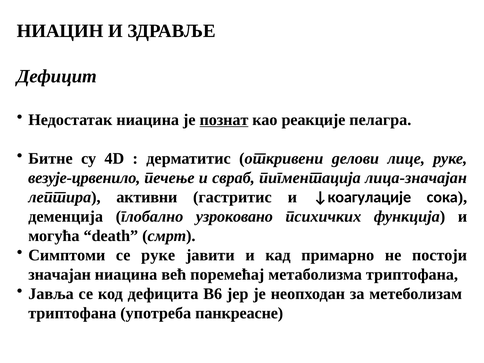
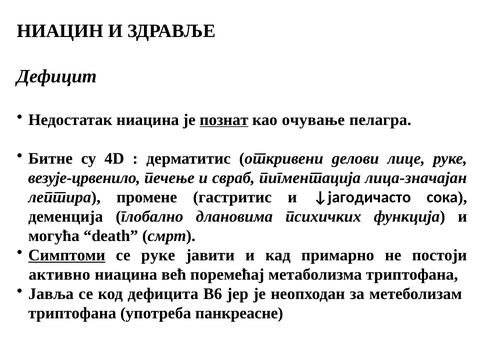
реакције: реакције -> очување
активни: активни -> промене
↓коагулације: ↓коагулације -> ↓јагодичасто
узроковано: узроковано -> длановима
Симптоми underline: none -> present
значајан: значајан -> активно
